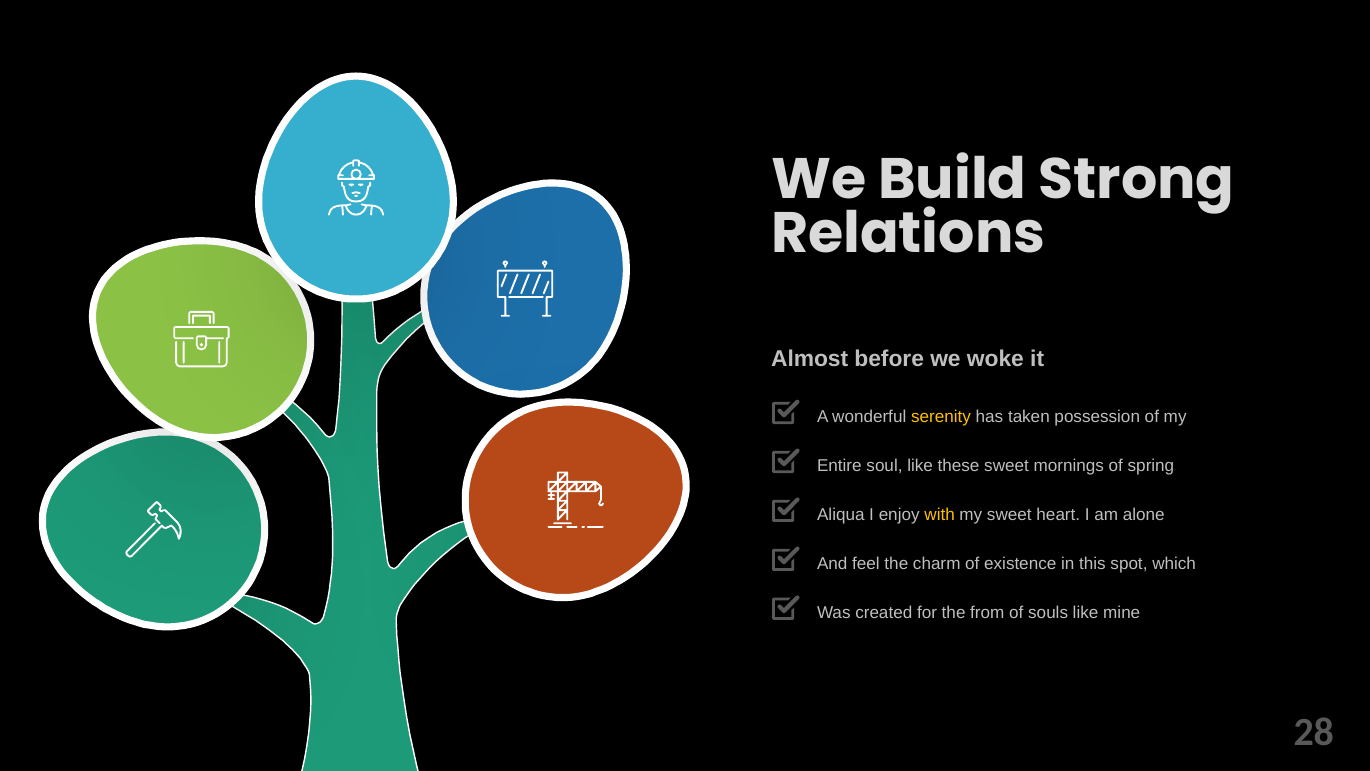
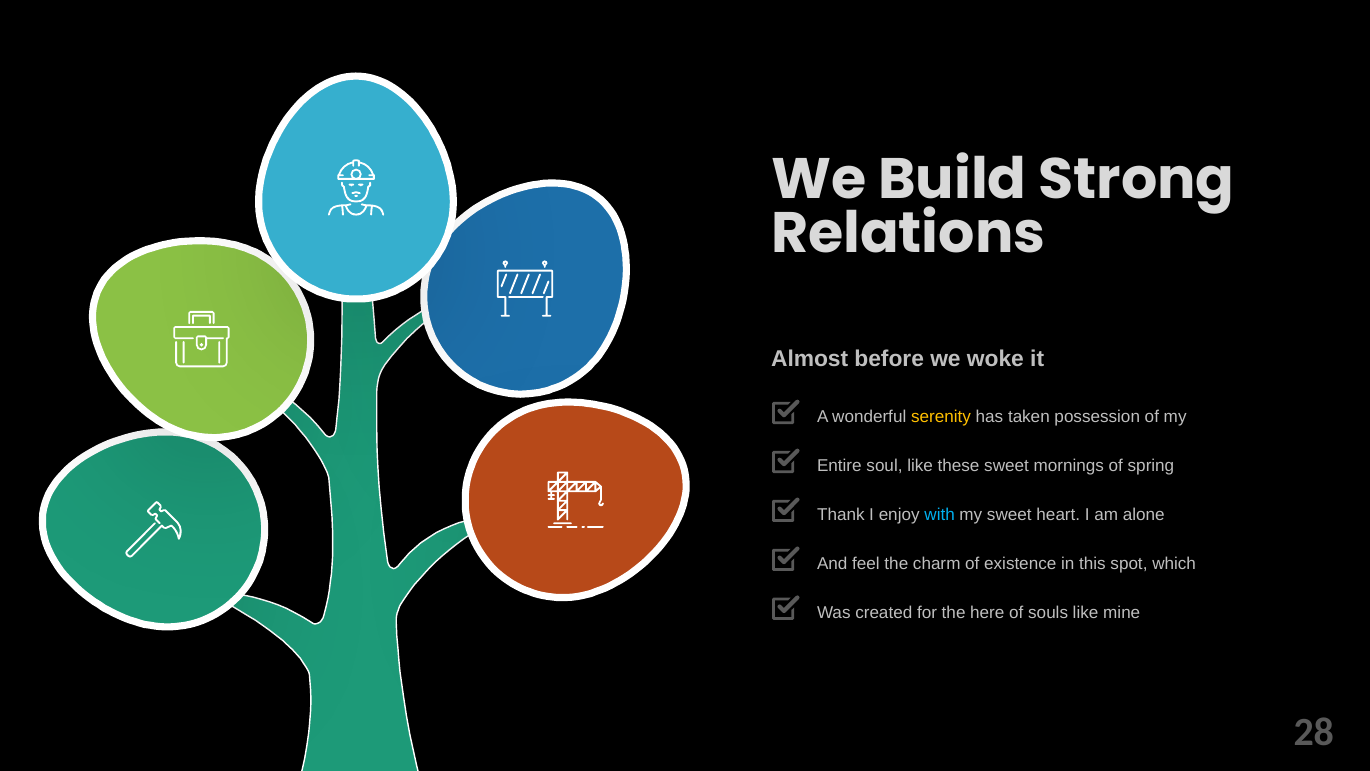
Aliqua: Aliqua -> Thank
with colour: yellow -> light blue
from: from -> here
